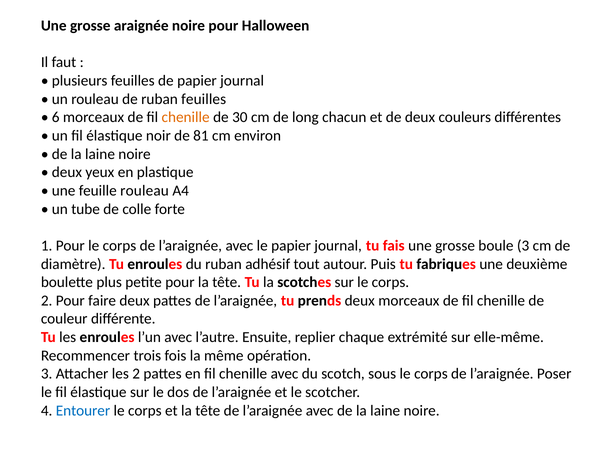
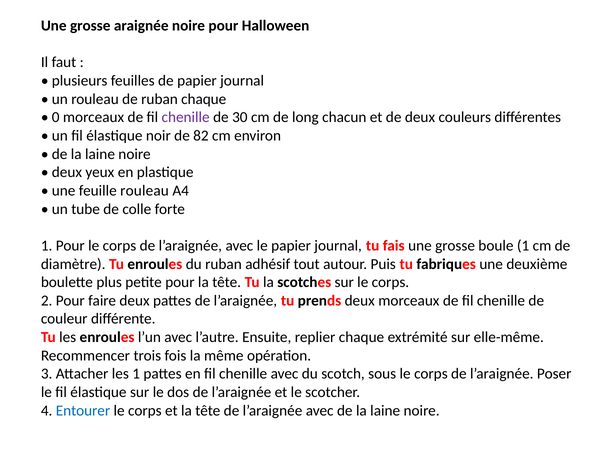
ruban feuilles: feuilles -> chaque
6: 6 -> 0
chenille at (186, 117) colour: orange -> purple
81: 81 -> 82
boule 3: 3 -> 1
les 2: 2 -> 1
